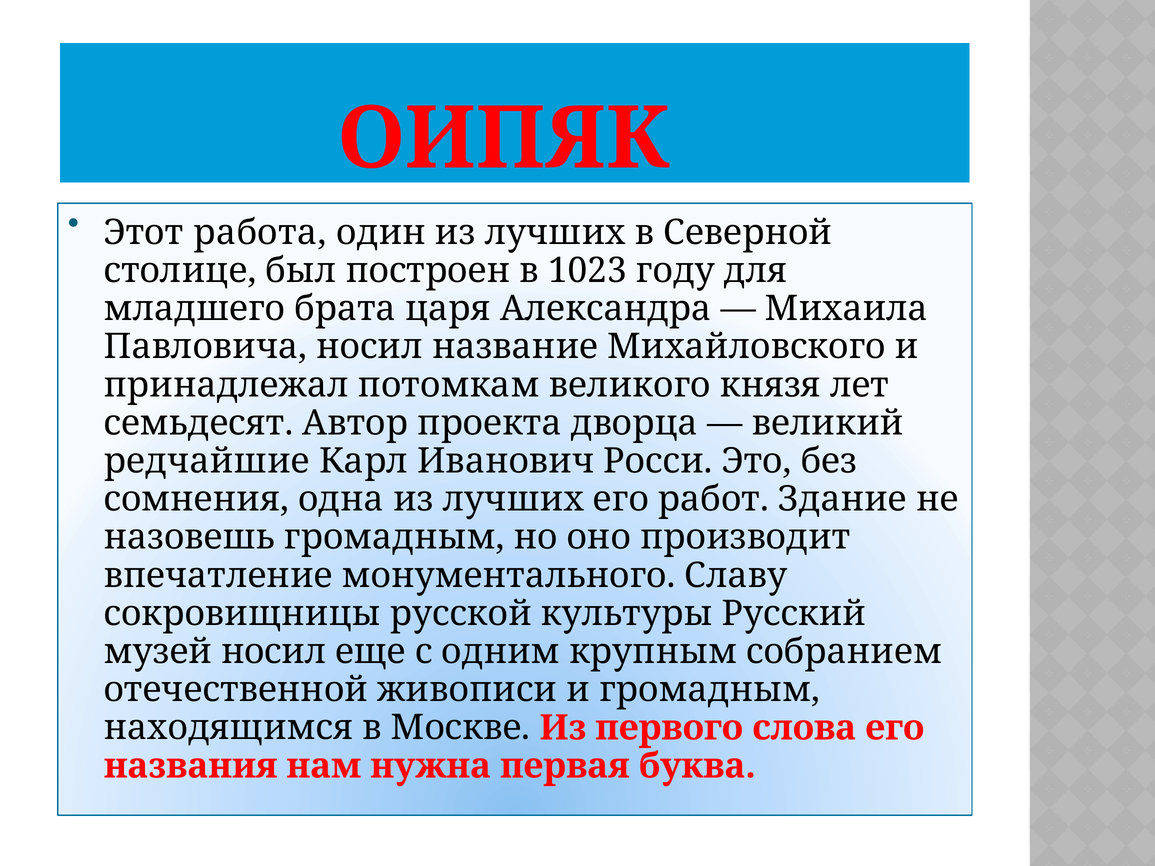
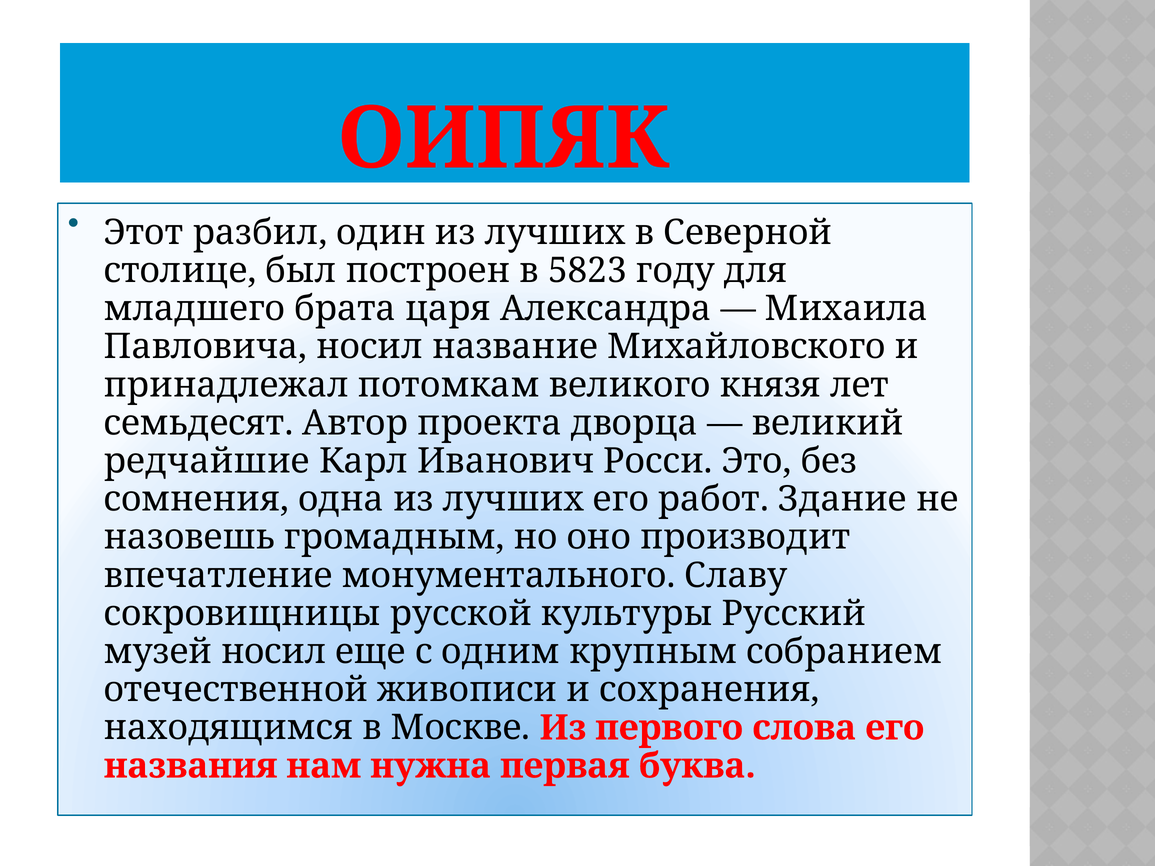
работа: работа -> разбил
1023: 1023 -> 5823
и громадным: громадным -> сохранения
